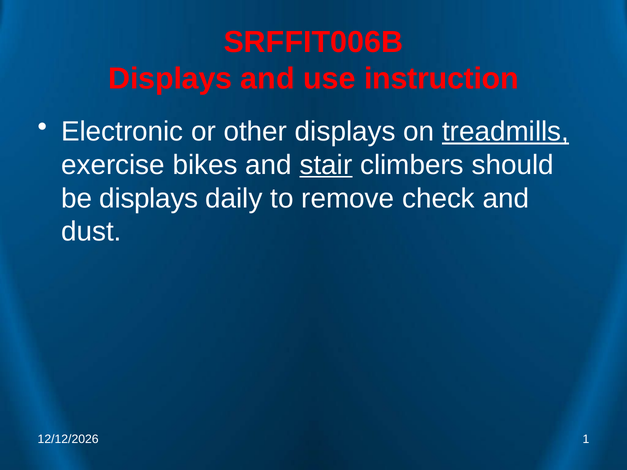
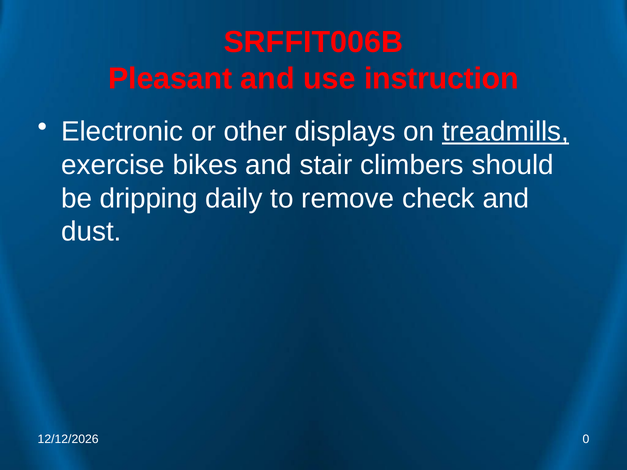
Displays at (170, 79): Displays -> Pleasant
stair underline: present -> none
be displays: displays -> dripping
1: 1 -> 0
